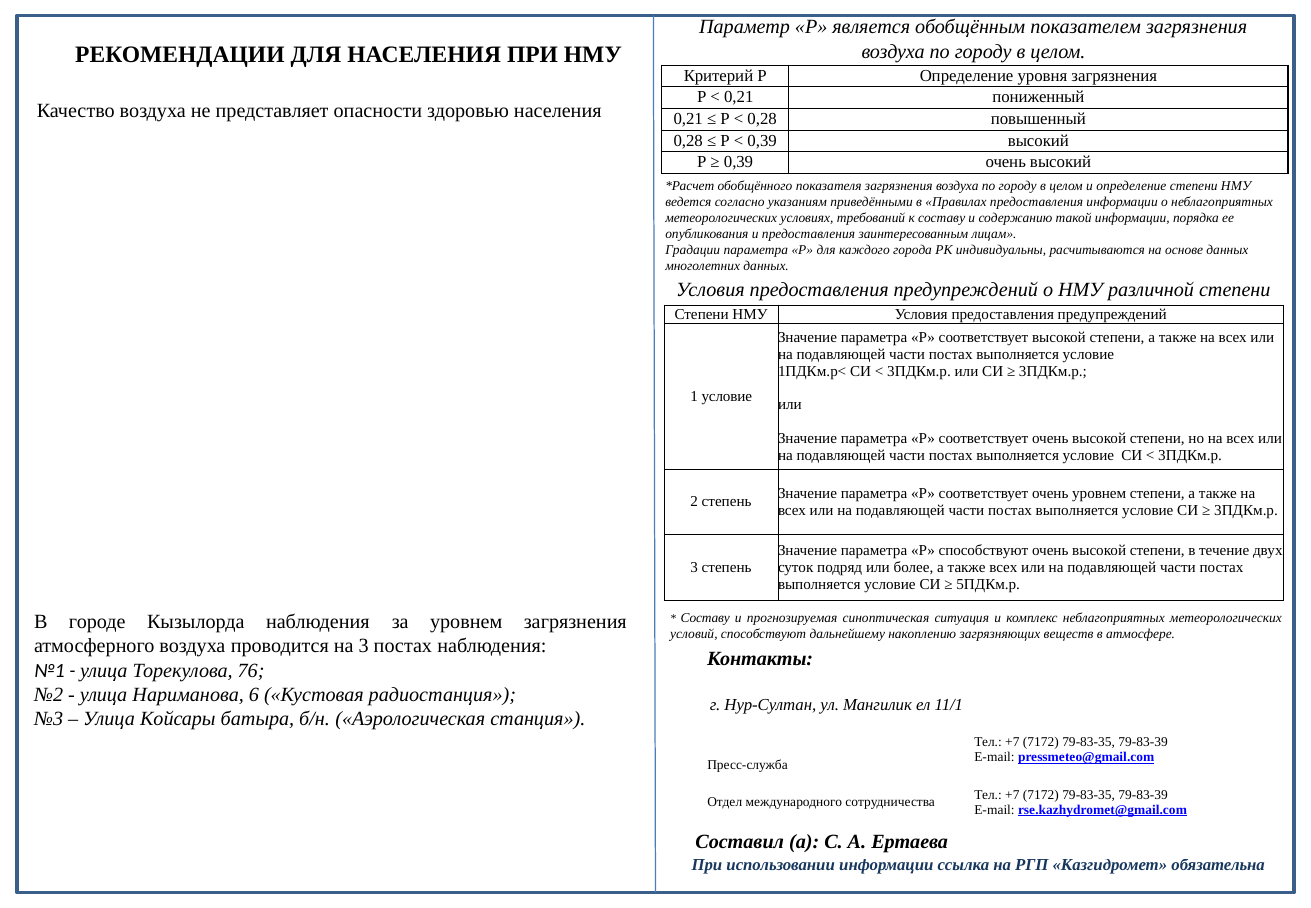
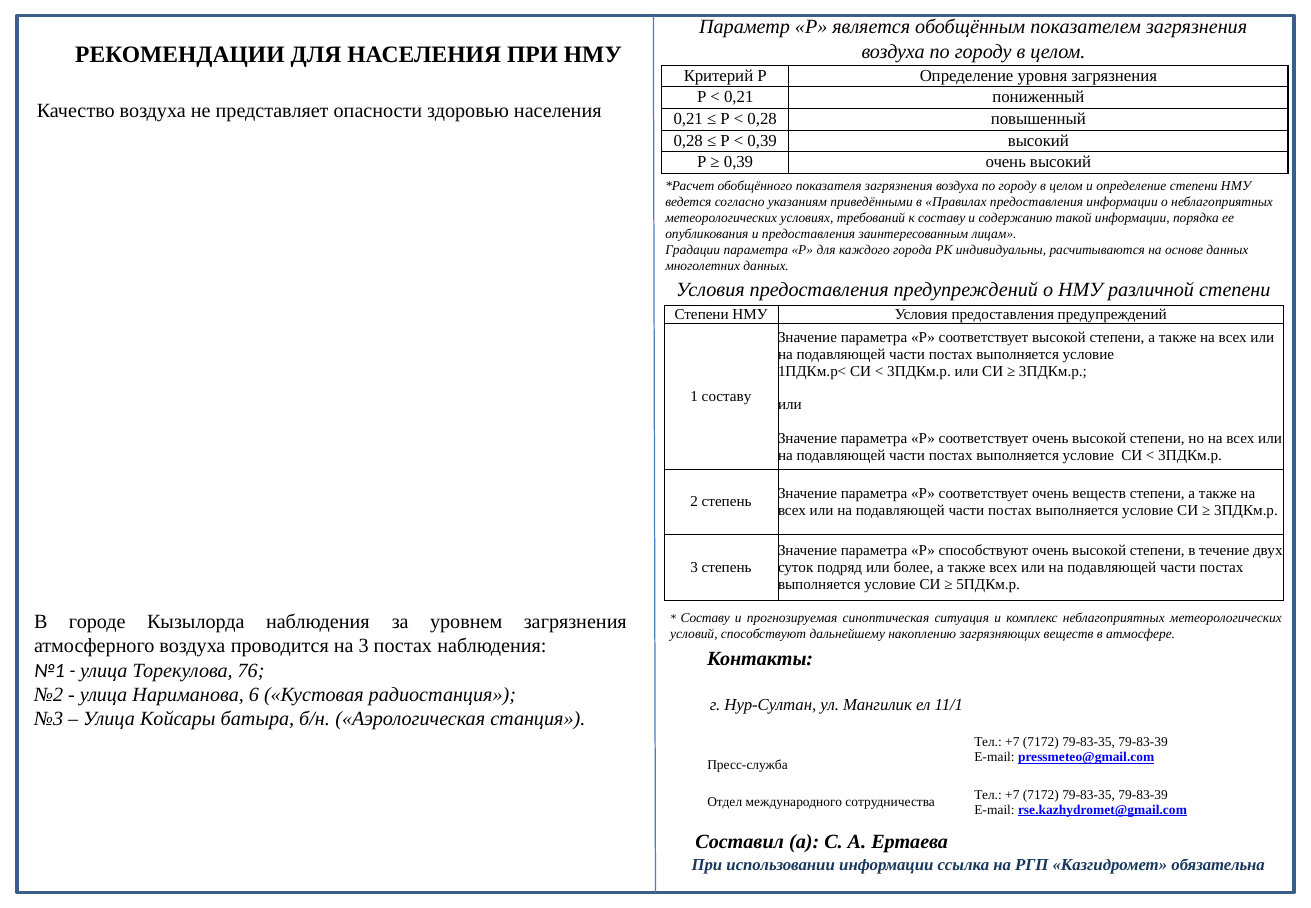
1 условие: условие -> составу
очень уровнем: уровнем -> веществ
